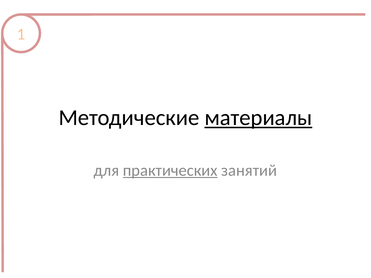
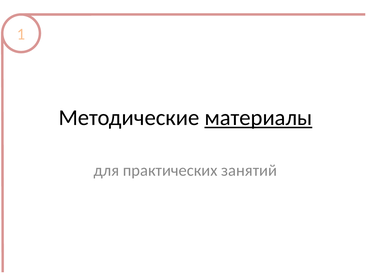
практических underline: present -> none
